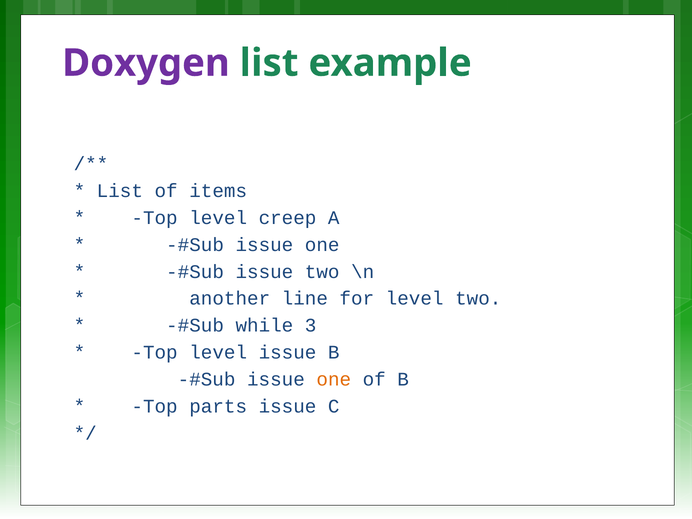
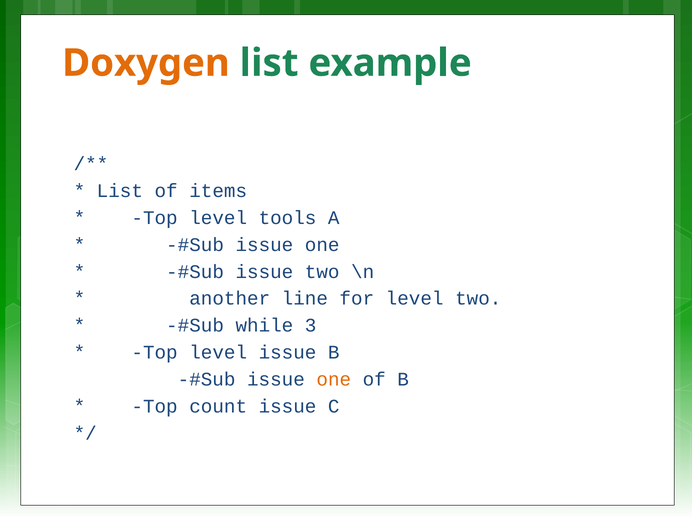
Doxygen colour: purple -> orange
creep: creep -> tools
parts: parts -> count
